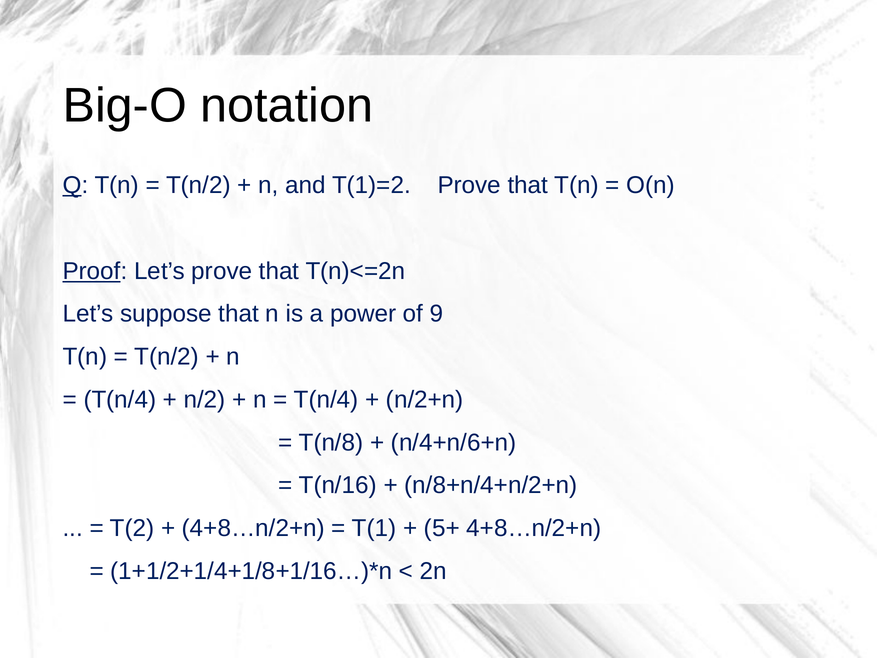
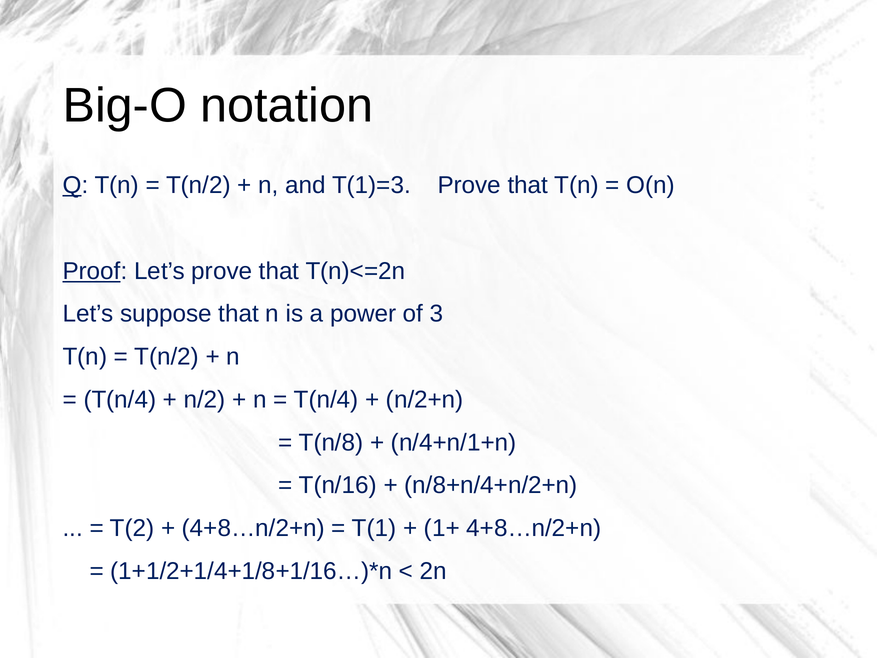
T(1)=2: T(1)=2 -> T(1)=3
9: 9 -> 3
n/4+n/6+n: n/4+n/6+n -> n/4+n/1+n
5+: 5+ -> 1+
